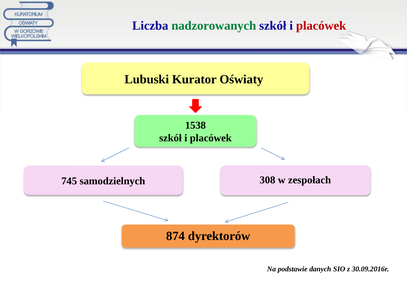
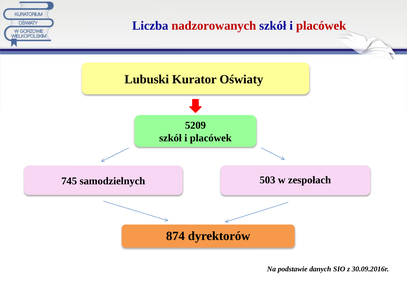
nadzorowanych colour: green -> red
1538: 1538 -> 5209
308: 308 -> 503
